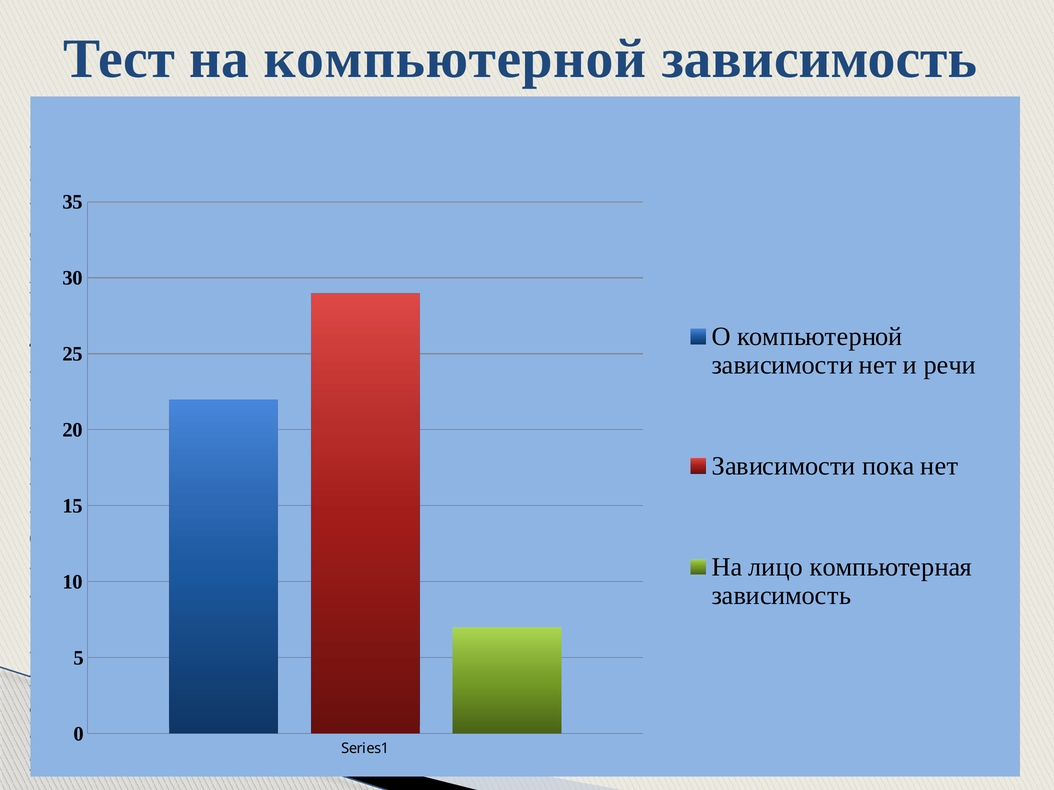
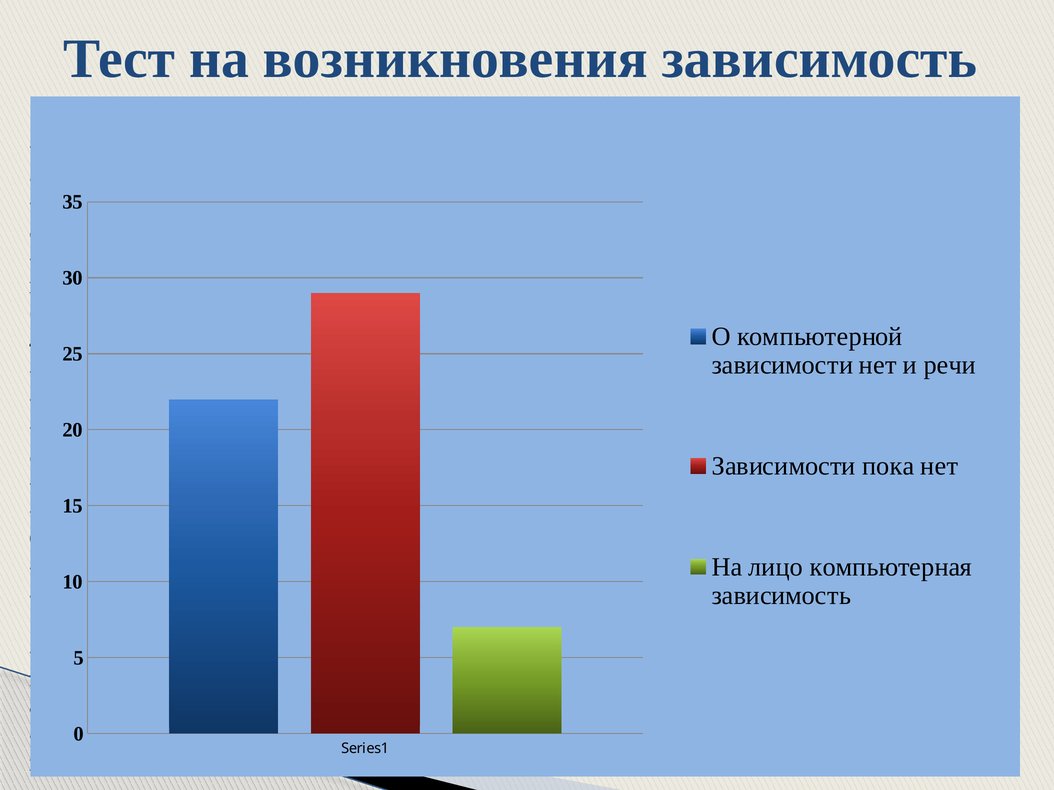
на компьютерной: компьютерной -> возникновения
